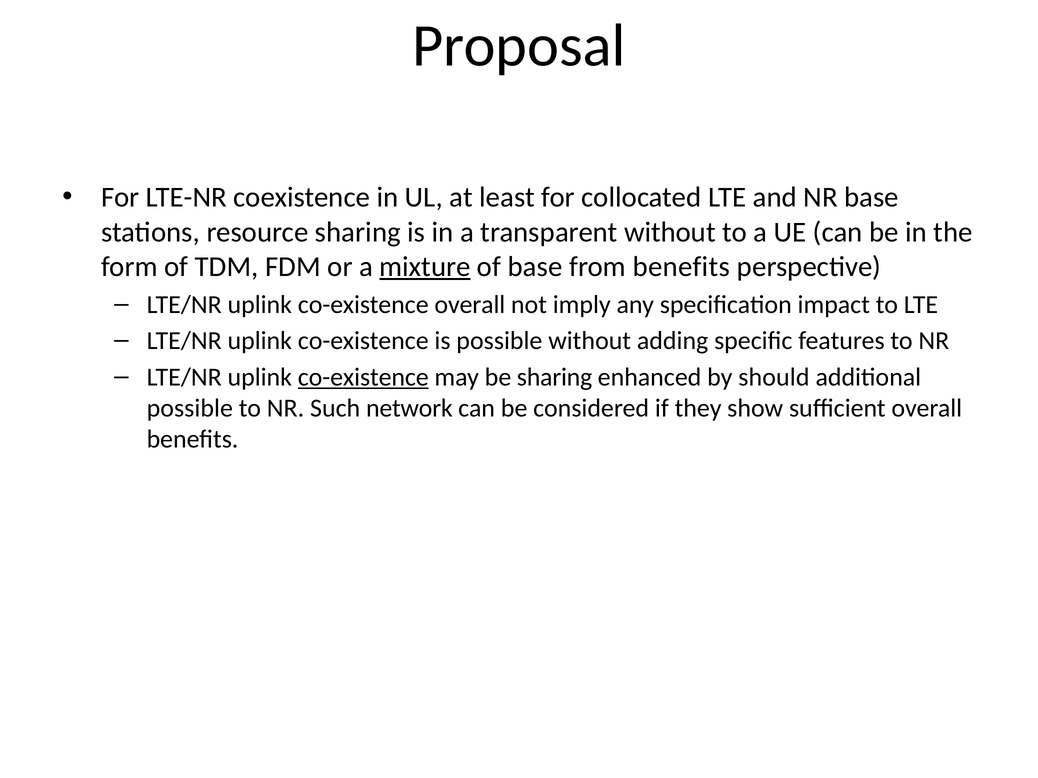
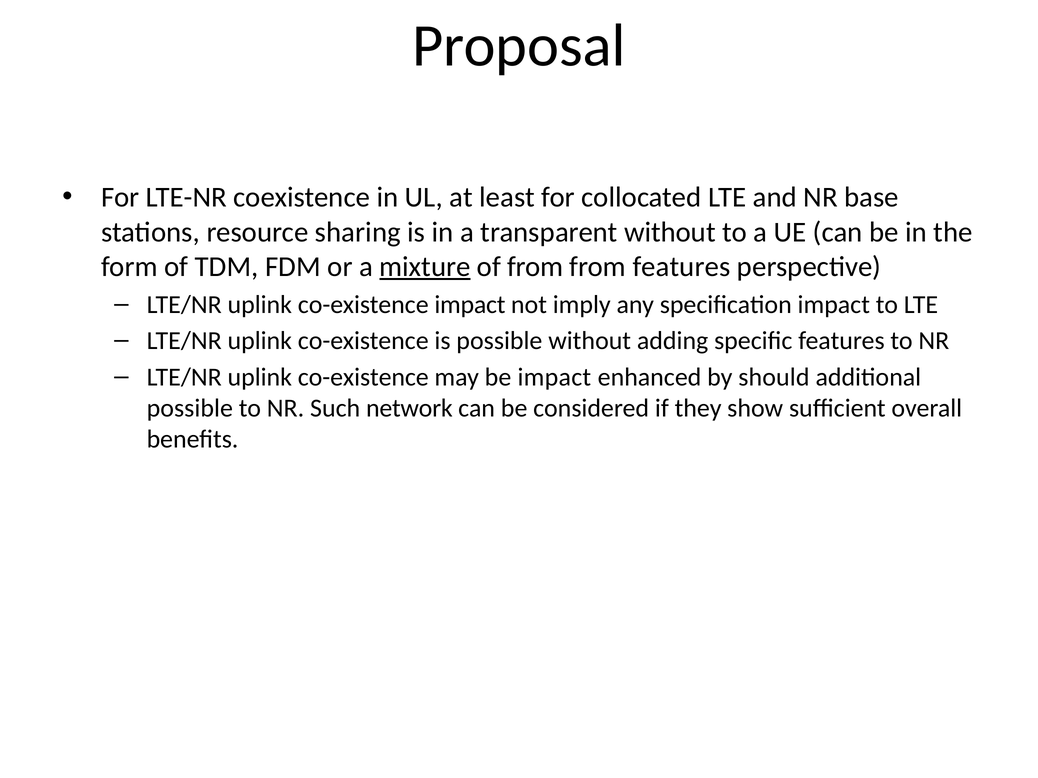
of base: base -> from
from benefits: benefits -> features
co-existence overall: overall -> impact
co-existence at (363, 377) underline: present -> none
be sharing: sharing -> impact
